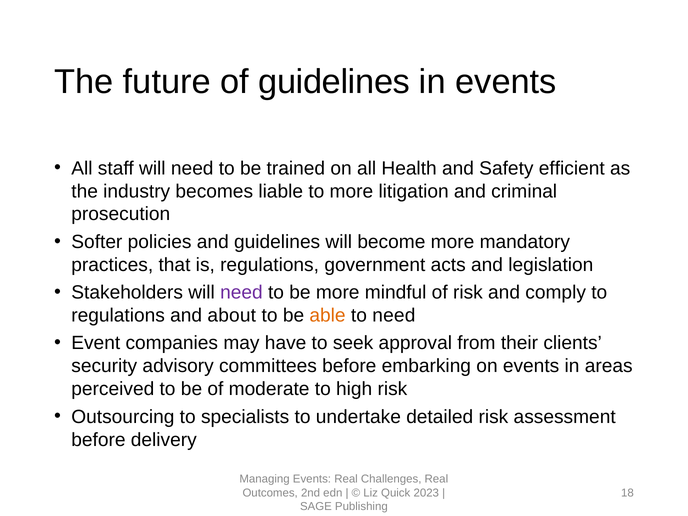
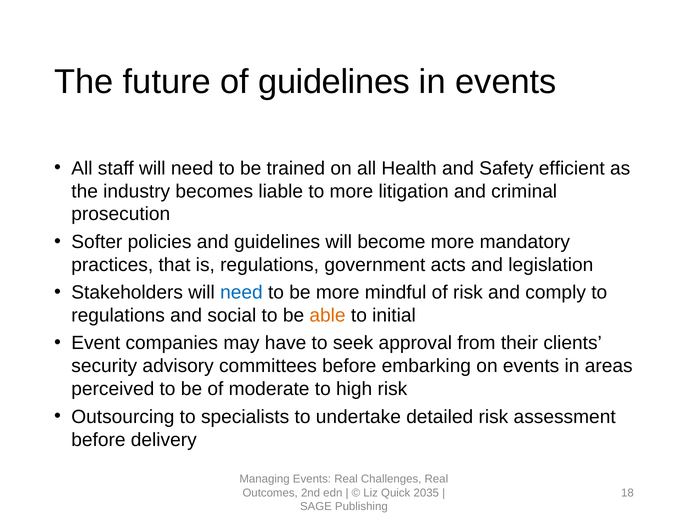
need at (241, 293) colour: purple -> blue
about: about -> social
to need: need -> initial
2023: 2023 -> 2035
